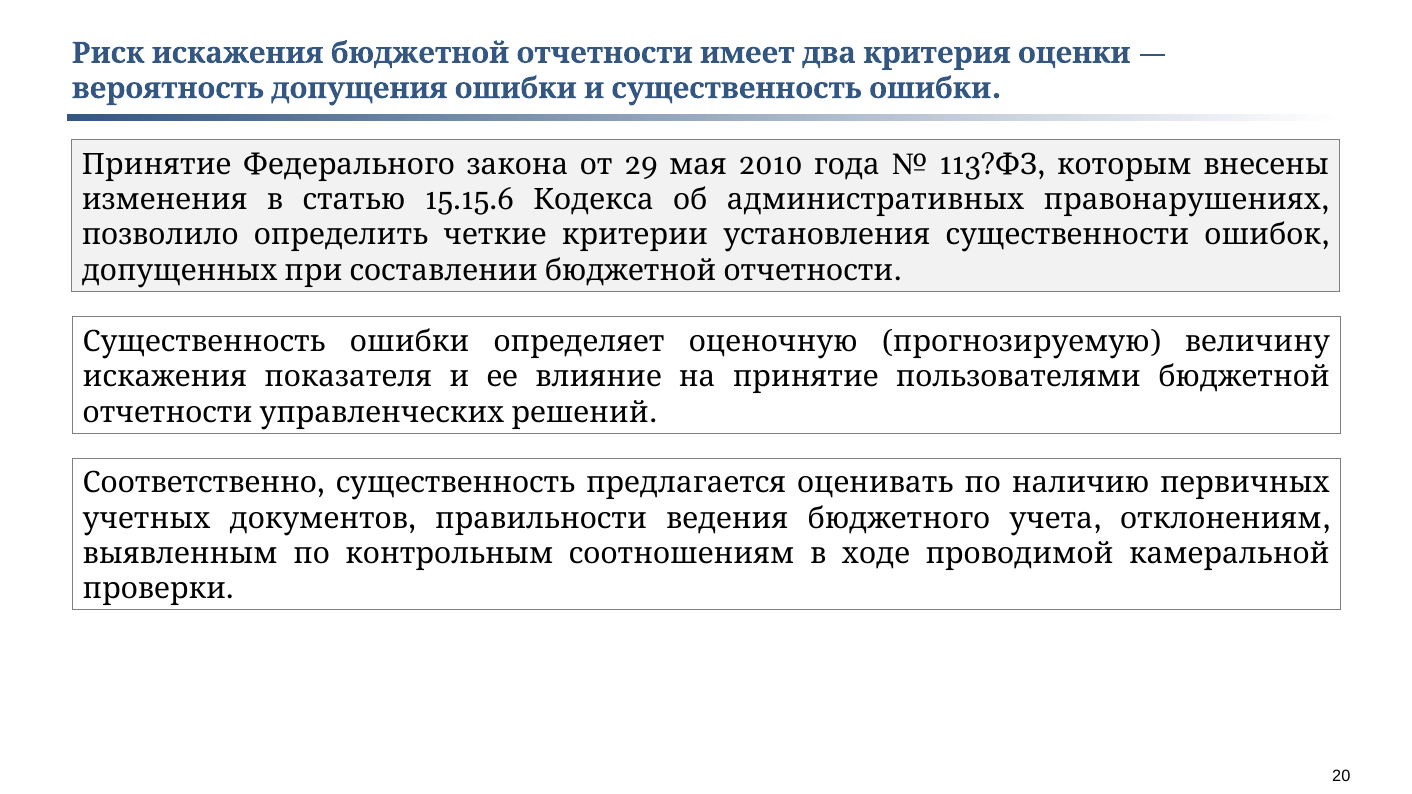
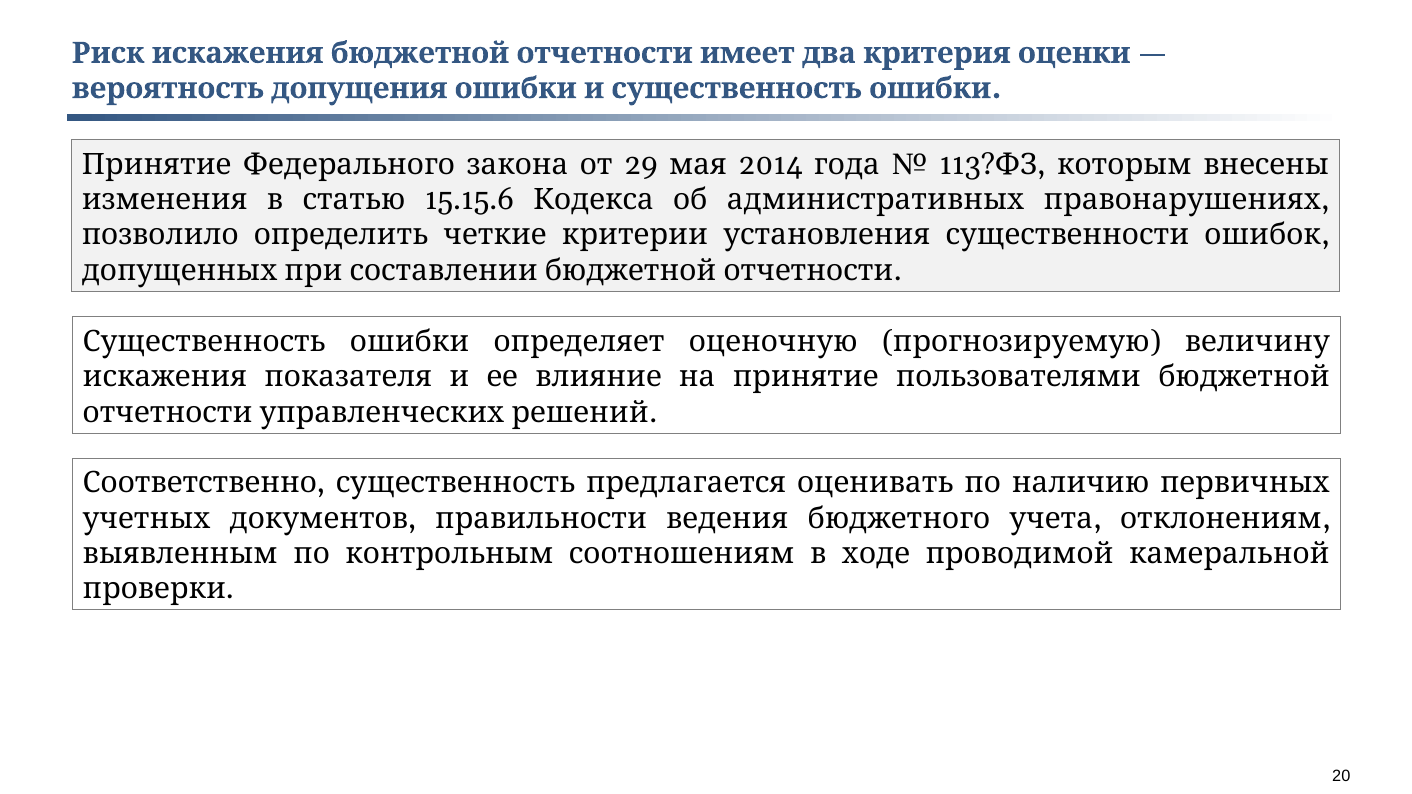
2010: 2010 -> 2014
